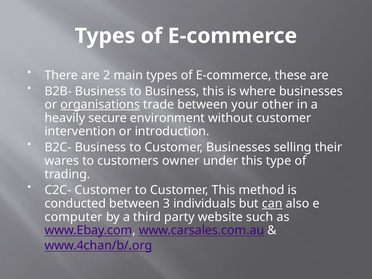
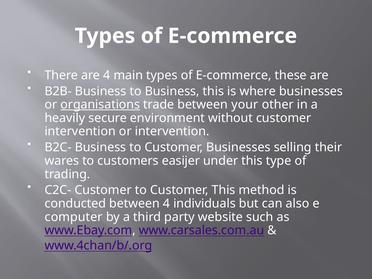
are 2: 2 -> 4
or introduction: introduction -> intervention
owner: owner -> easijer
between 3: 3 -> 4
can underline: present -> none
